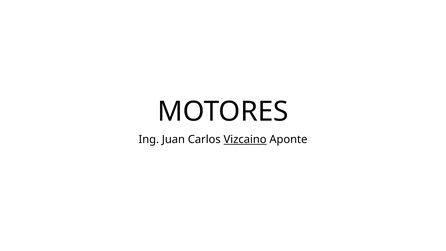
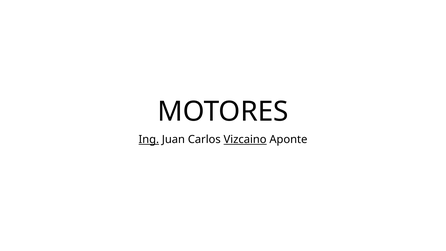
Ing underline: none -> present
